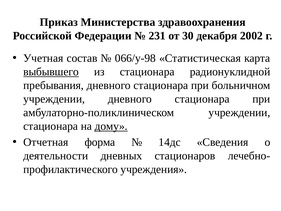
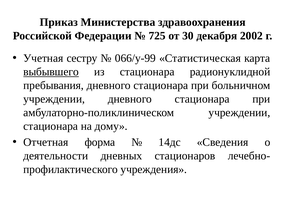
231: 231 -> 725
состав: состав -> сестру
066/у-98: 066/у-98 -> 066/у-99
дому underline: present -> none
